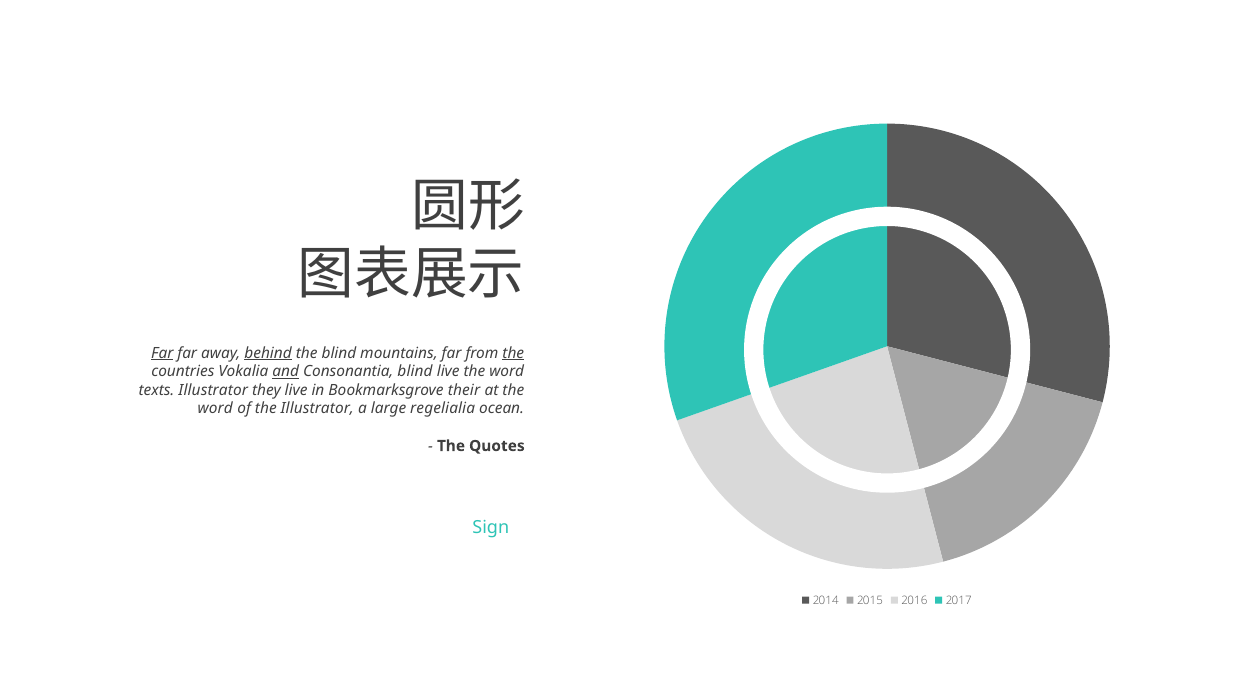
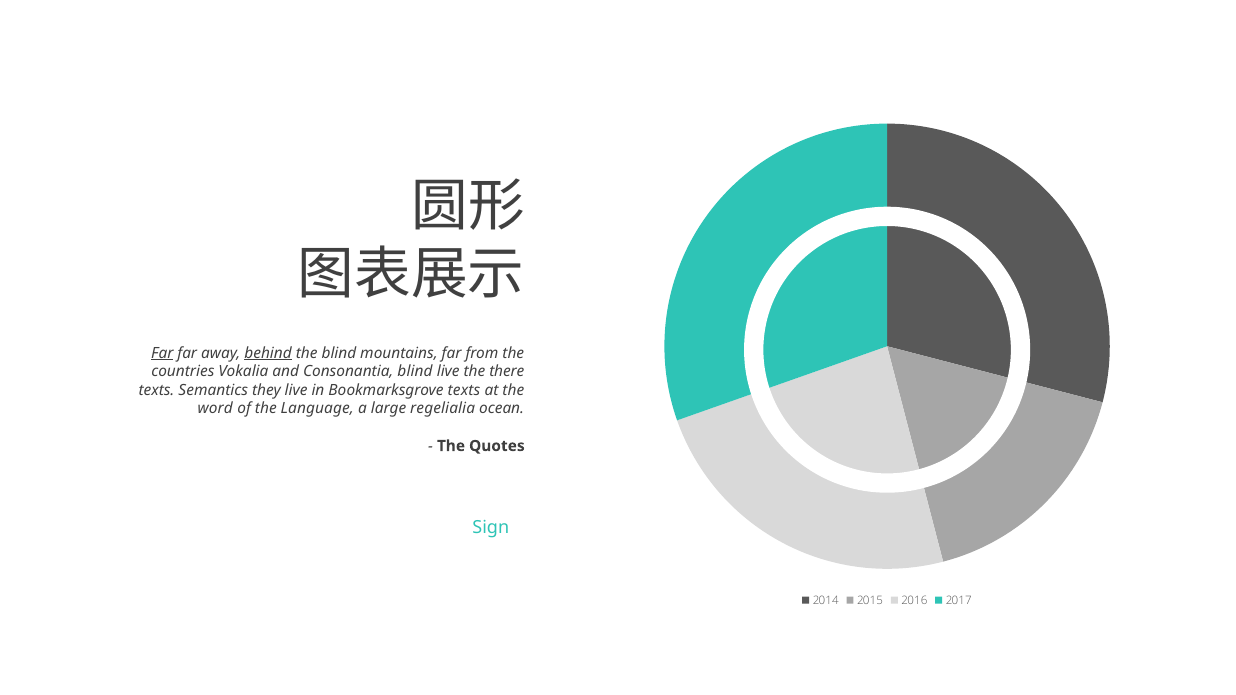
the at (513, 353) underline: present -> none
and underline: present -> none
live the word: word -> there
texts Illustrator: Illustrator -> Semantics
Bookmarksgrove their: their -> texts
the Illustrator: Illustrator -> Language
